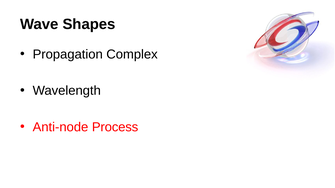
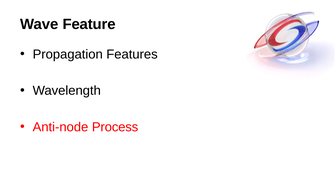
Shapes: Shapes -> Feature
Complex: Complex -> Features
